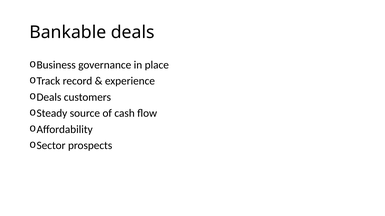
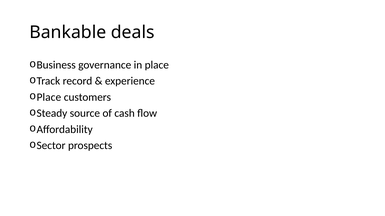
Deals at (49, 97): Deals -> Place
